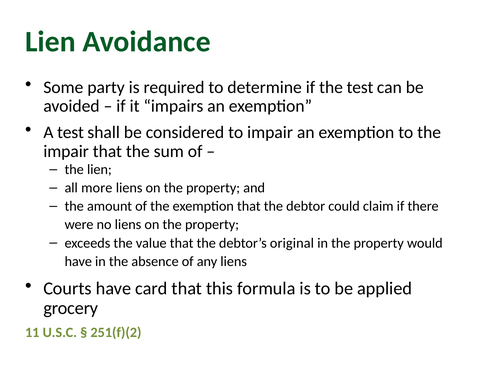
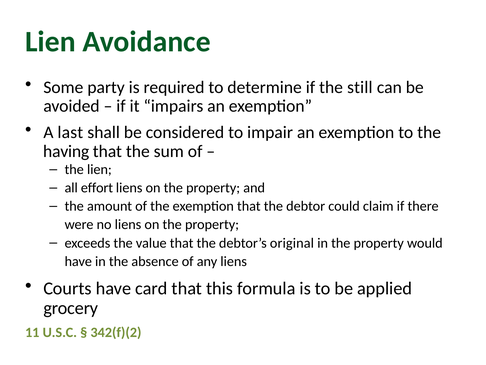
the test: test -> still
A test: test -> last
impair at (66, 151): impair -> having
more: more -> effort
251(f)(2: 251(f)(2 -> 342(f)(2
